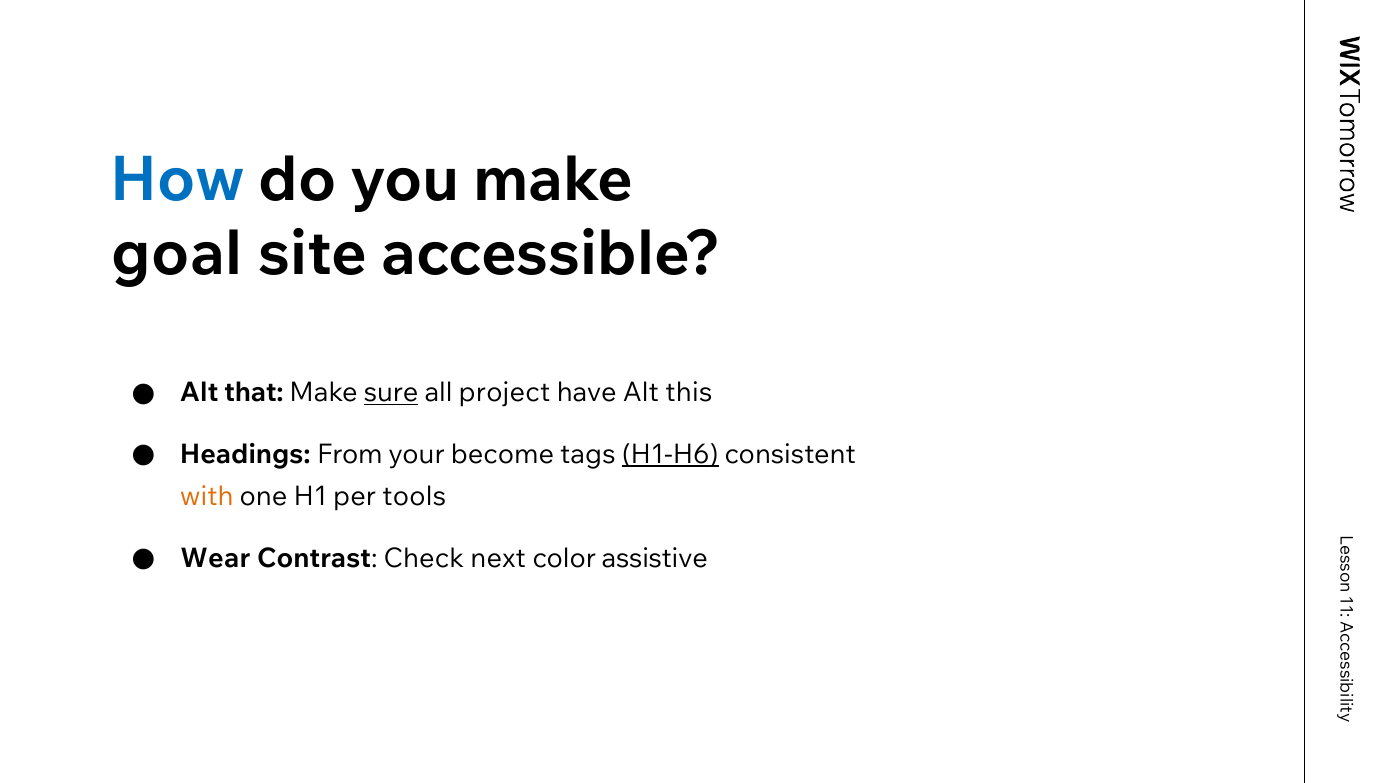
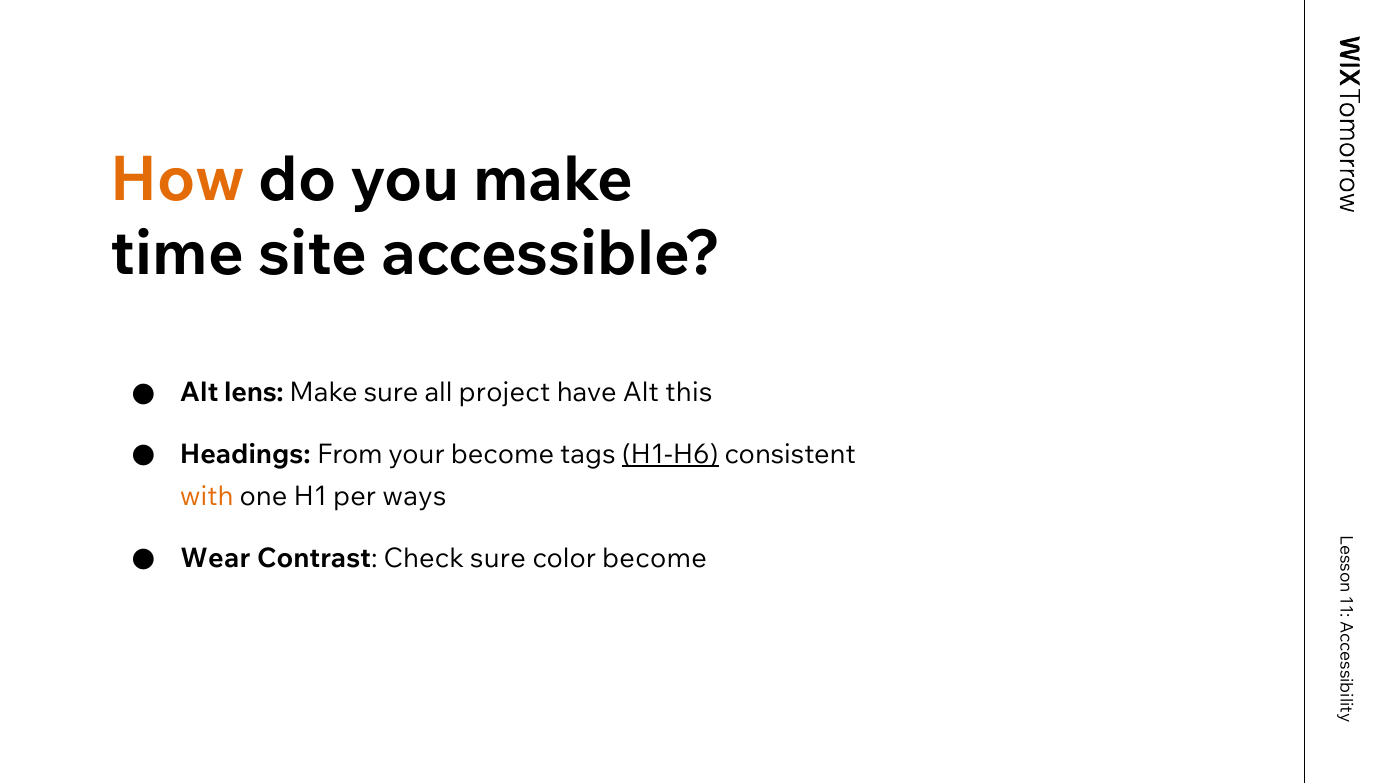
How colour: blue -> orange
goal: goal -> time
that: that -> lens
sure at (391, 393) underline: present -> none
tools: tools -> ways
Check next: next -> sure
color assistive: assistive -> become
